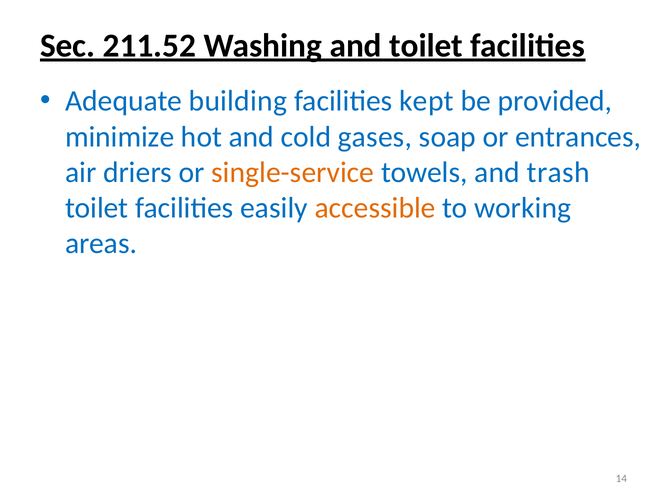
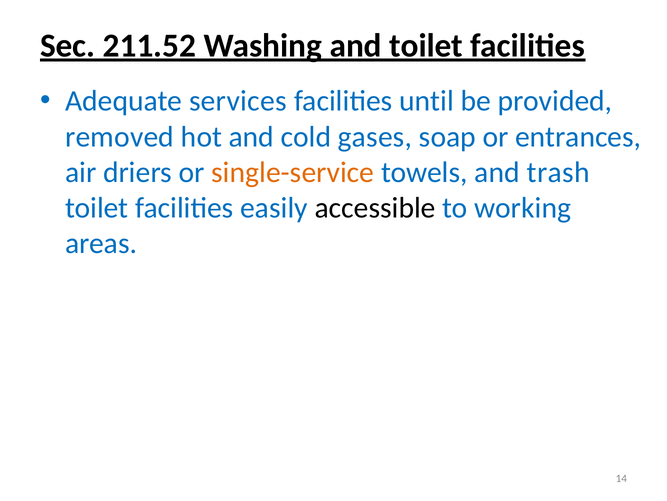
building: building -> services
kept: kept -> until
minimize: minimize -> removed
accessible colour: orange -> black
